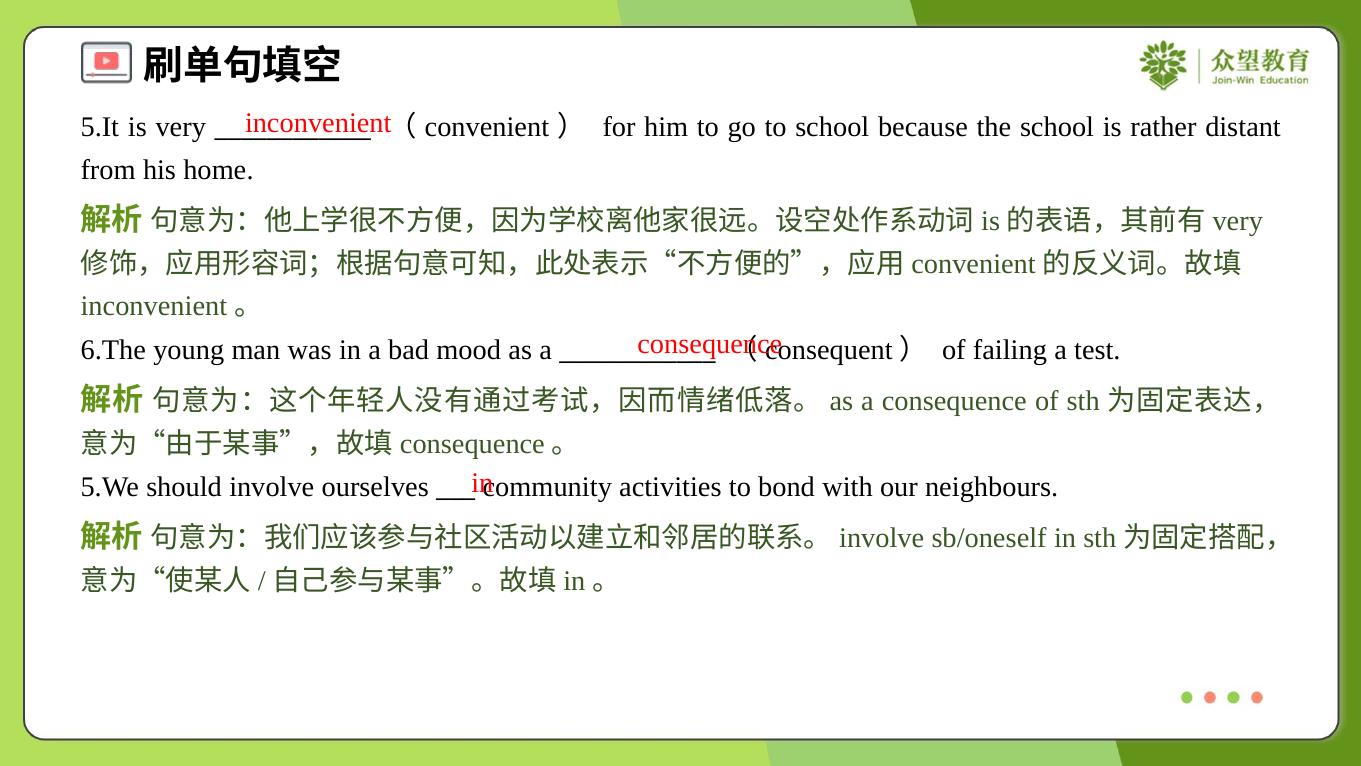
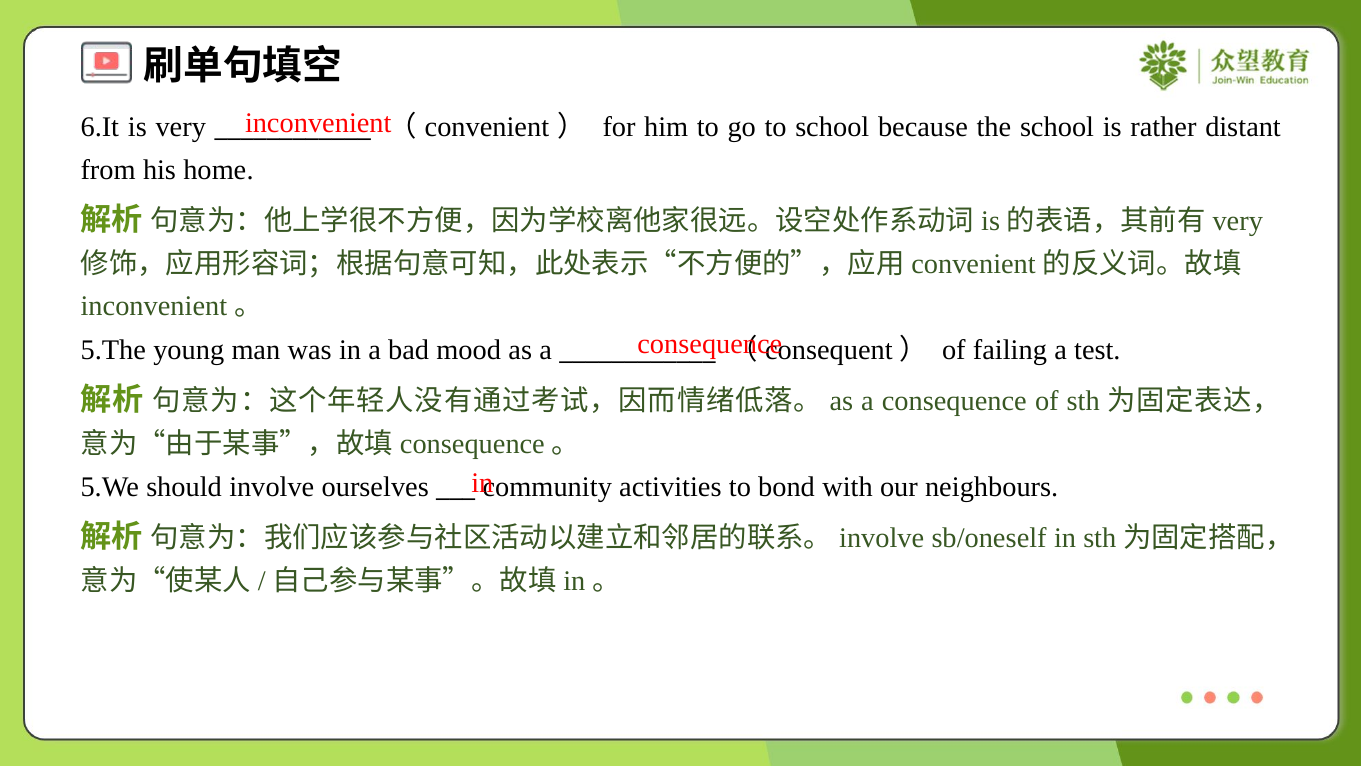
5.It: 5.It -> 6.It
6.The: 6.The -> 5.The
